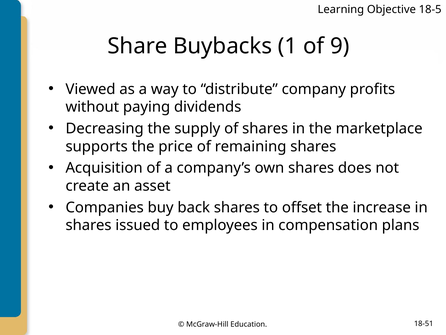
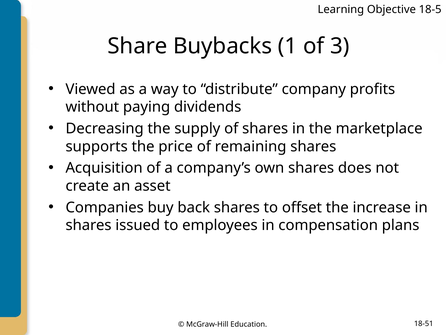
9: 9 -> 3
